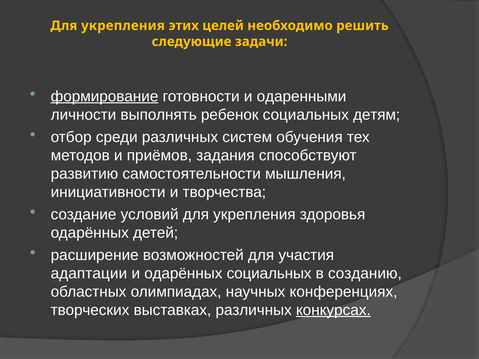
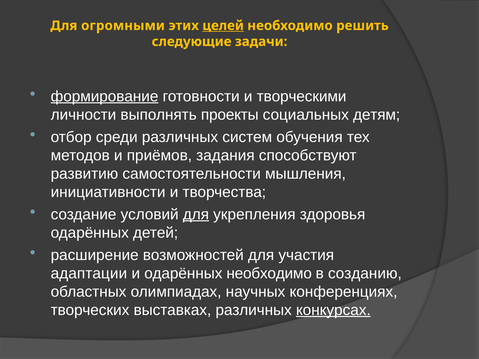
укрепления at (123, 26): укрепления -> огромными
целей underline: none -> present
одаренными: одаренными -> творческими
ребенок: ребенок -> проекты
для at (196, 215) underline: none -> present
одарённых социальных: социальных -> необходимо
